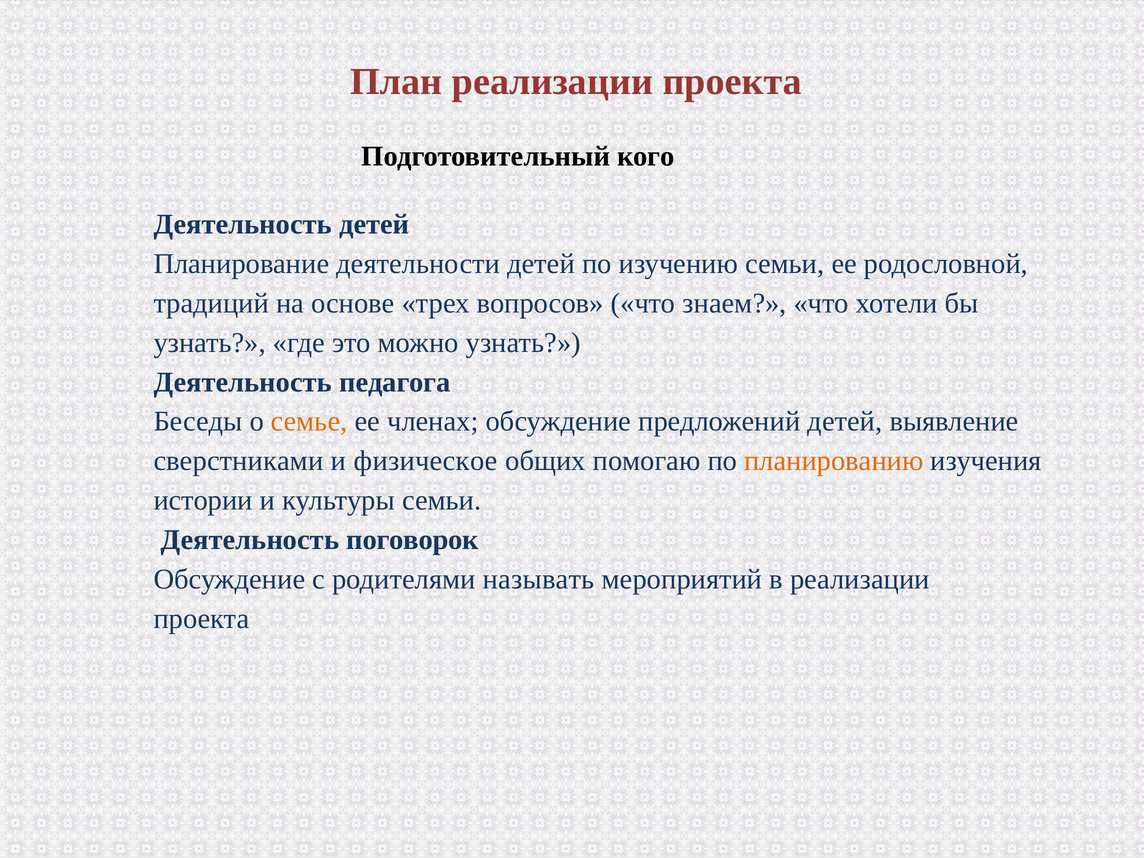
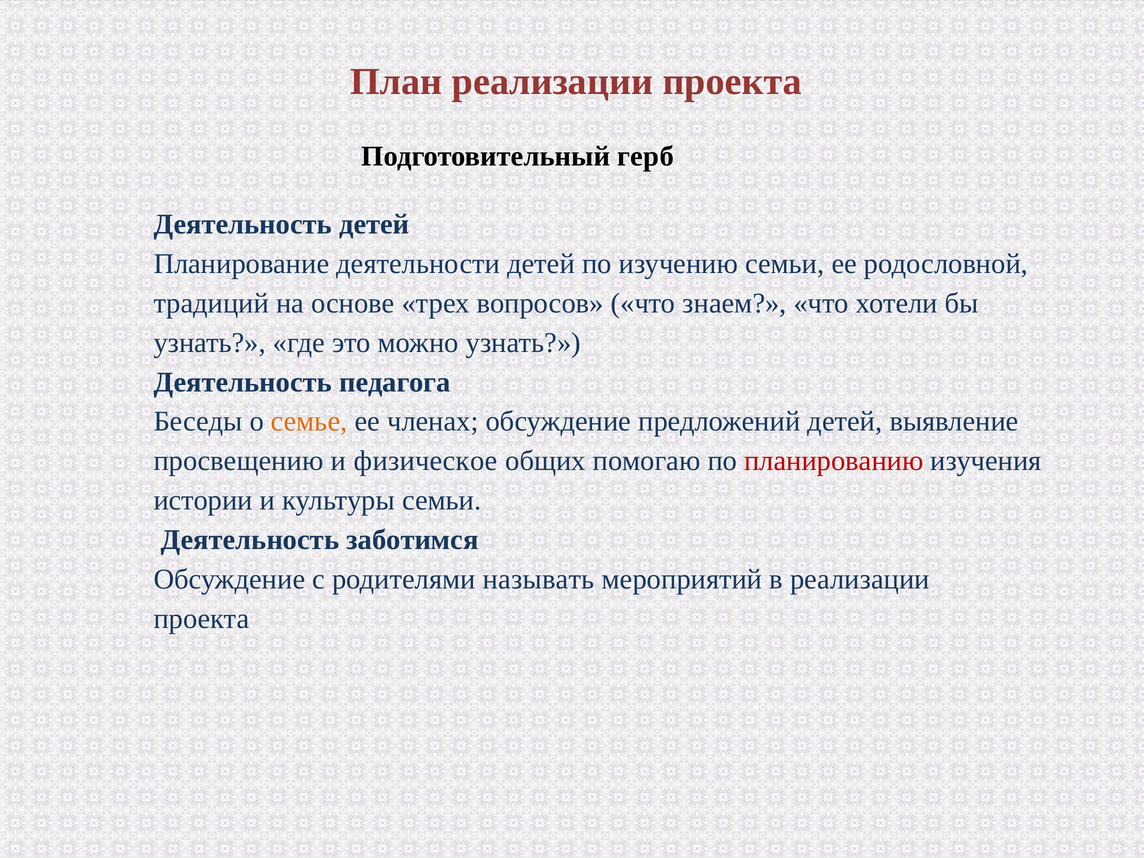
кого: кого -> герб
сверстниками: сверстниками -> просвещению
планированию colour: orange -> red
поговорок: поговорок -> заботимся
